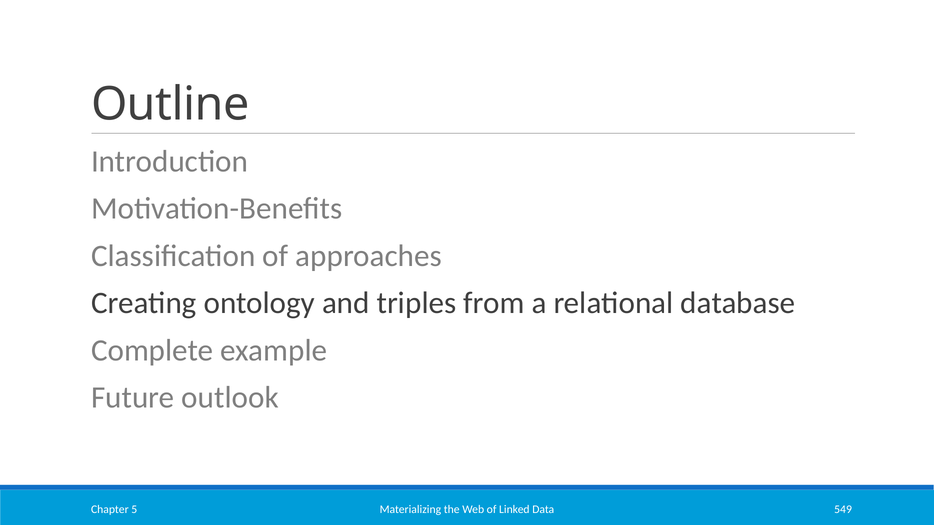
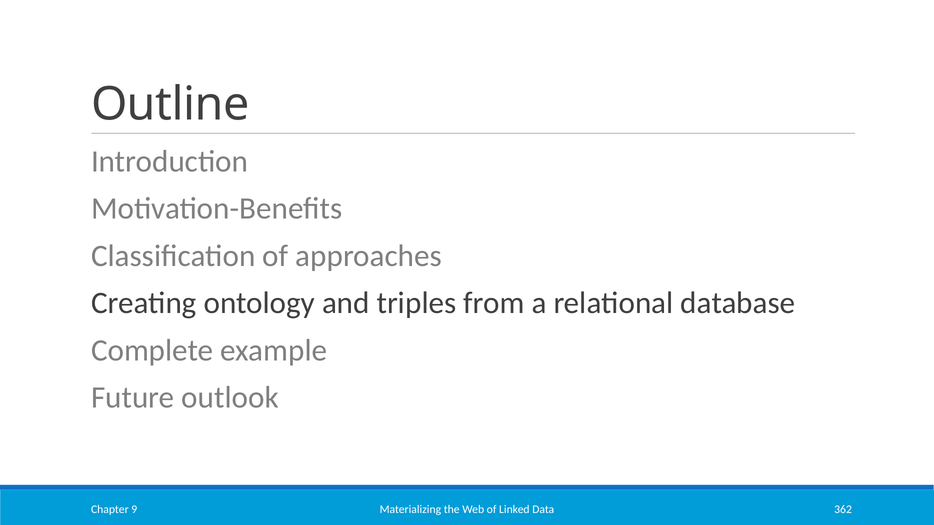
549: 549 -> 362
5: 5 -> 9
